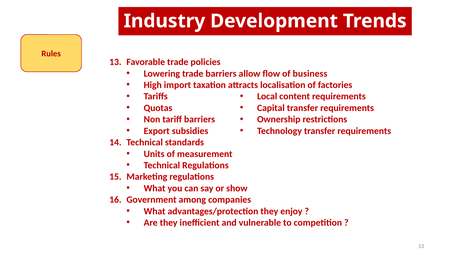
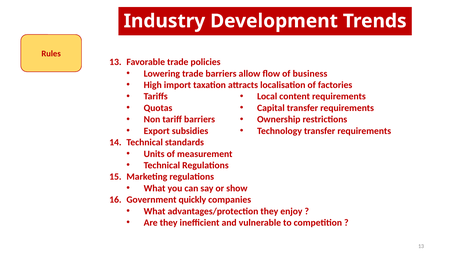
among: among -> quickly
